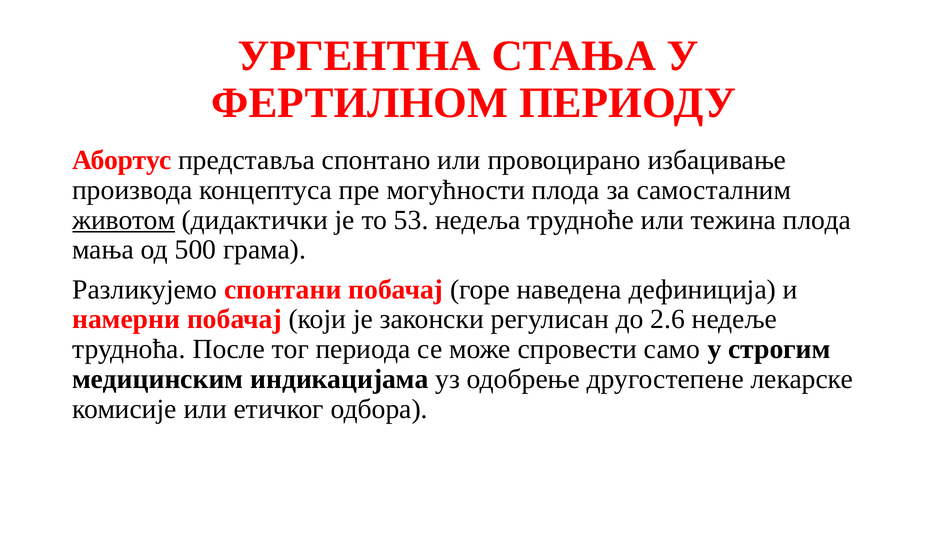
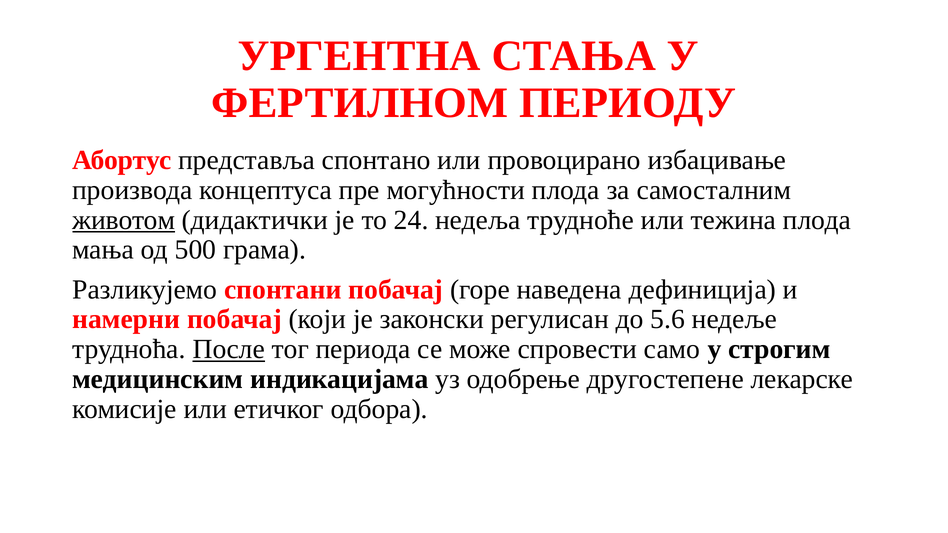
53: 53 -> 24
2.6: 2.6 -> 5.6
После underline: none -> present
